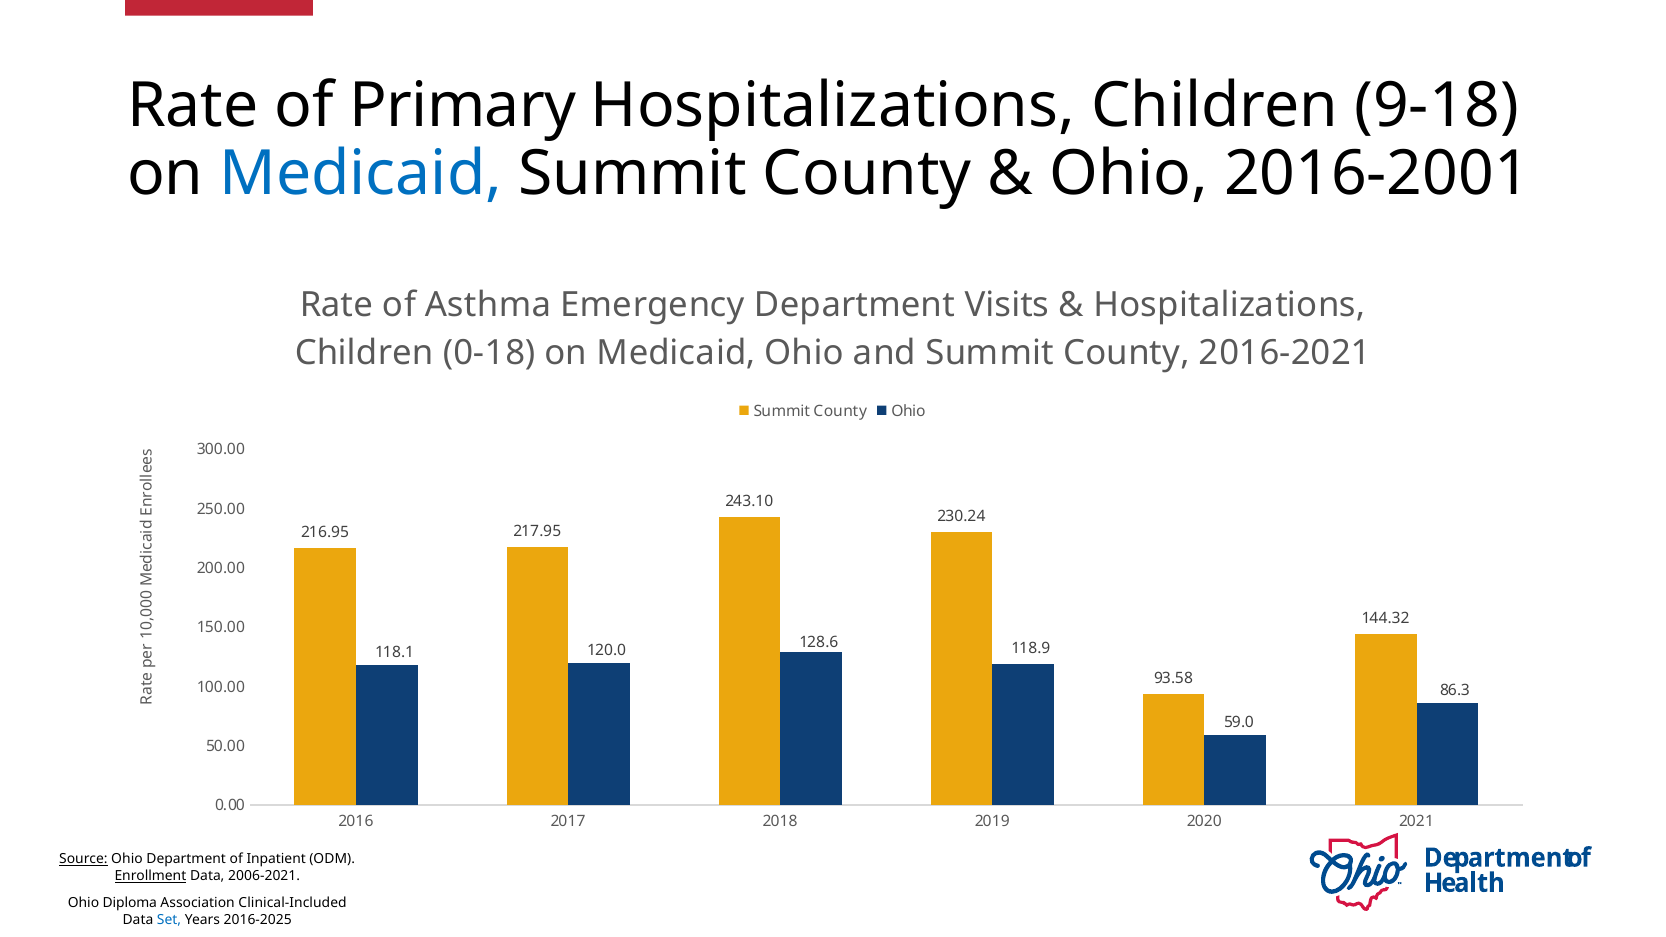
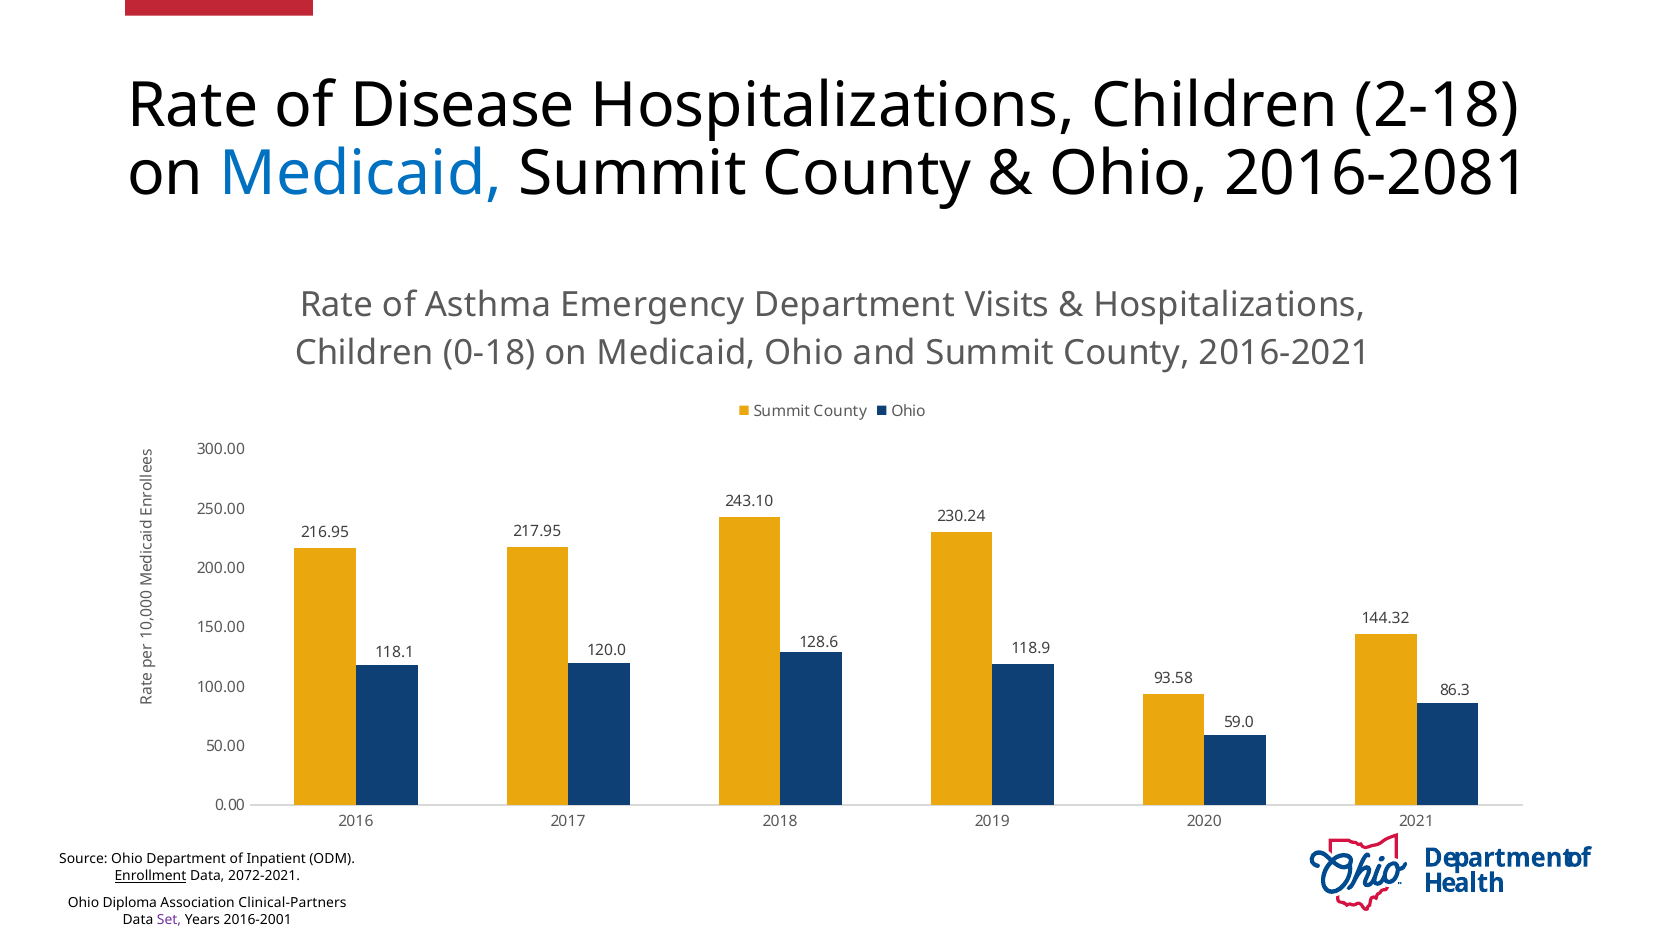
Primary: Primary -> Disease
9-18: 9-18 -> 2-18
2016-2001: 2016-2001 -> 2016-2081
Source underline: present -> none
2006-2021: 2006-2021 -> 2072-2021
Clinical-Included: Clinical-Included -> Clinical-Partners
Set colour: blue -> purple
2016-2025: 2016-2025 -> 2016-2001
